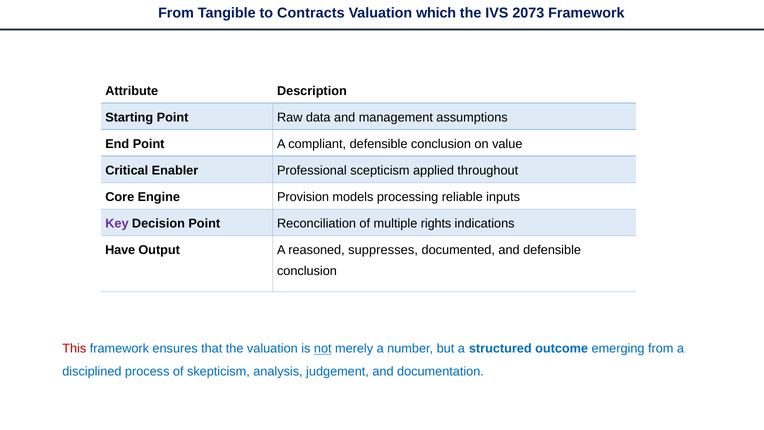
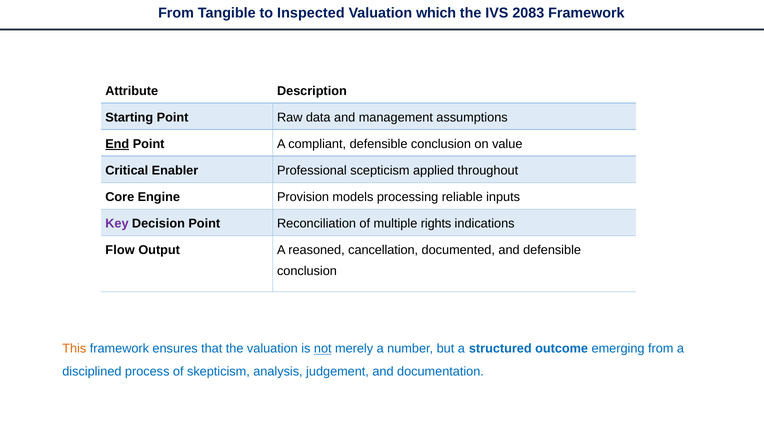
Contracts: Contracts -> Inspected
2073: 2073 -> 2083
End underline: none -> present
Have: Have -> Flow
suppresses: suppresses -> cancellation
This colour: red -> orange
